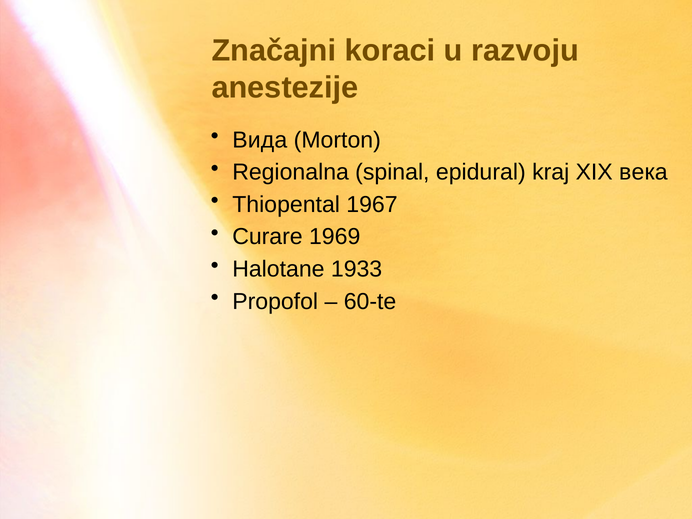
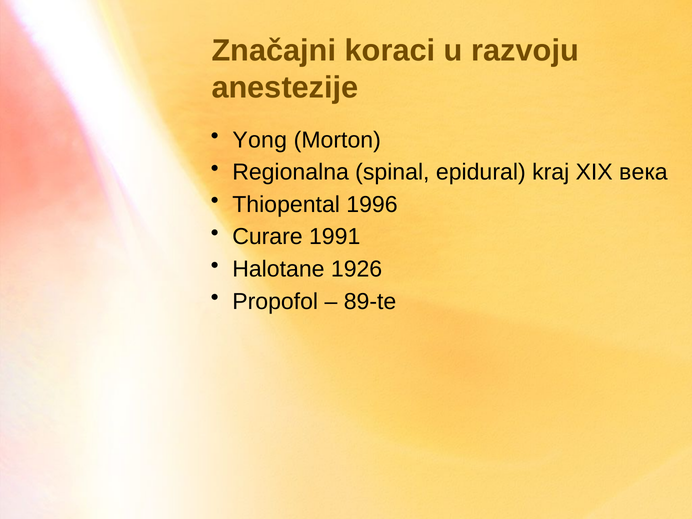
Вида: Вида -> Yong
1967: 1967 -> 1996
1969: 1969 -> 1991
1933: 1933 -> 1926
60-te: 60-te -> 89-te
